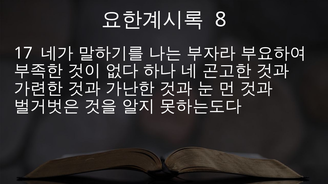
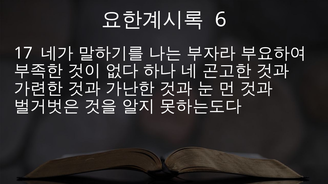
8: 8 -> 6
